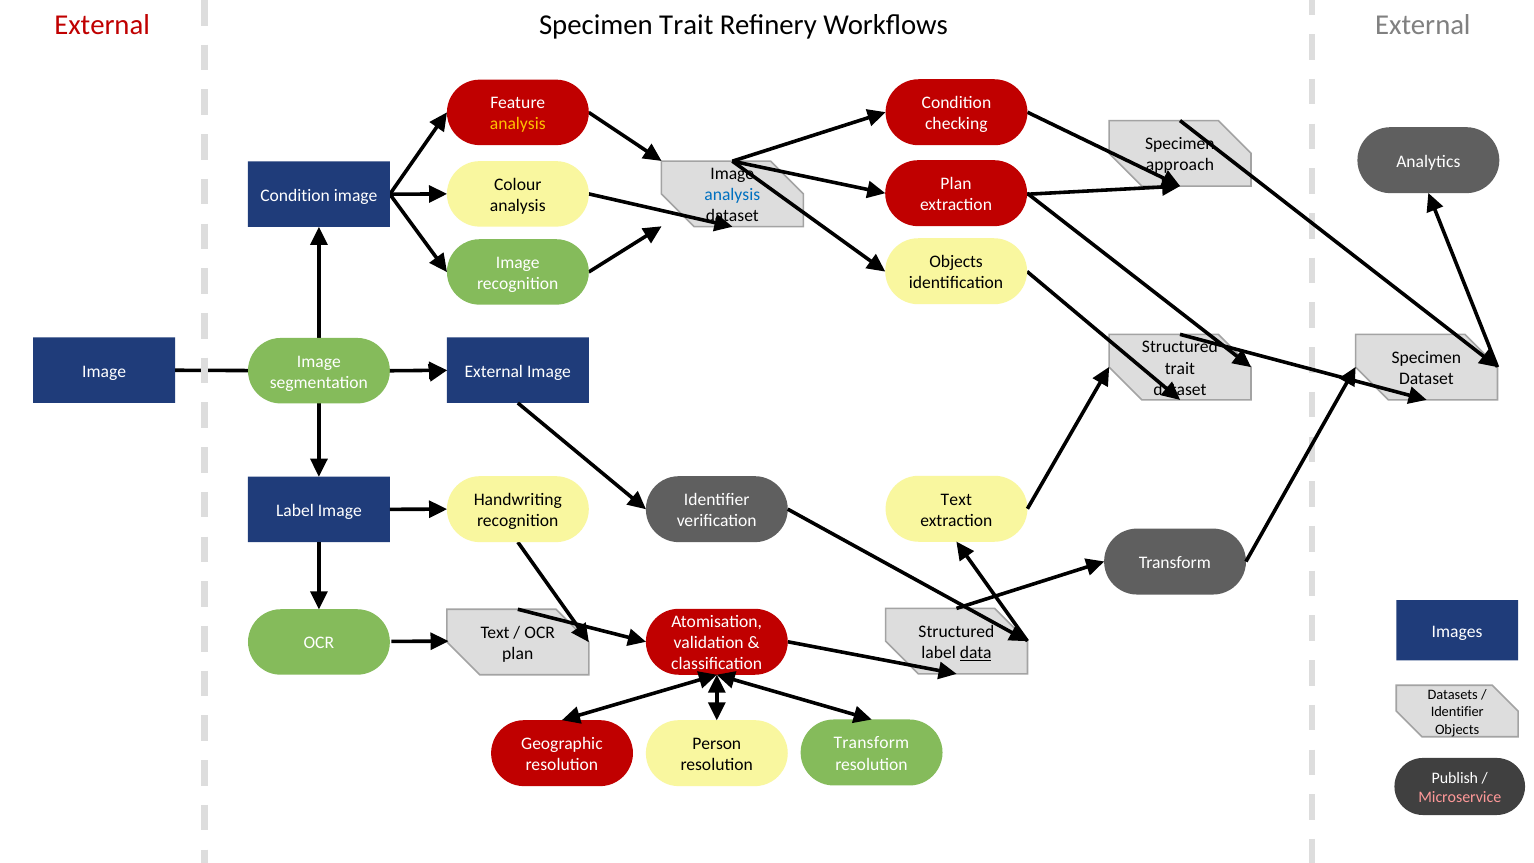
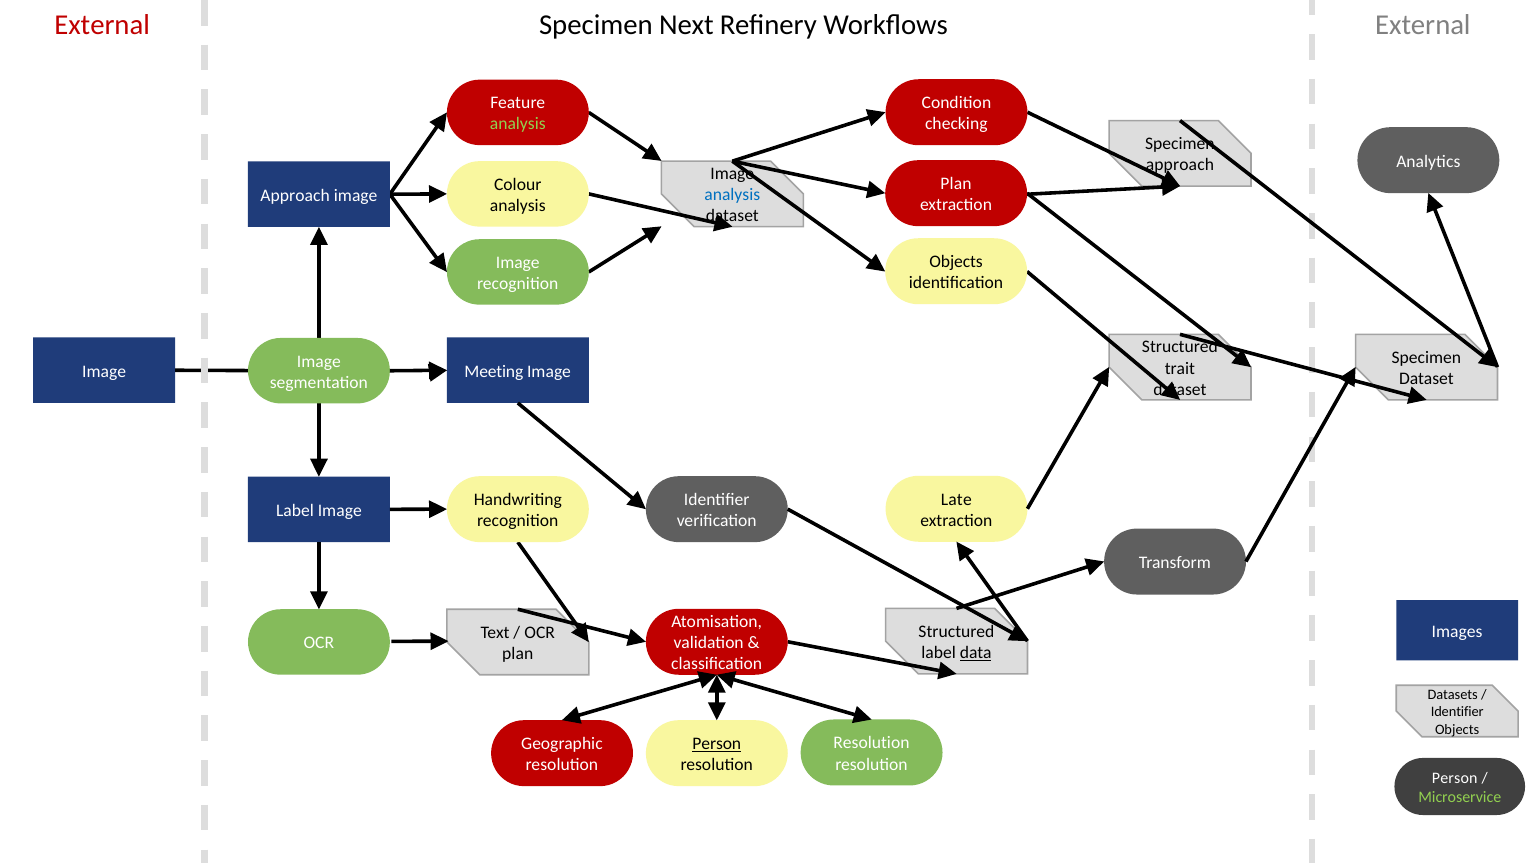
Specimen Trait: Trait -> Next
analysis at (518, 124) colour: yellow -> light green
Condition at (295, 195): Condition -> Approach
External at (494, 371): External -> Meeting
Text at (956, 499): Text -> Late
Transform at (871, 743): Transform -> Resolution
Person at (717, 744) underline: none -> present
Publish at (1455, 778): Publish -> Person
Microservice colour: pink -> light green
